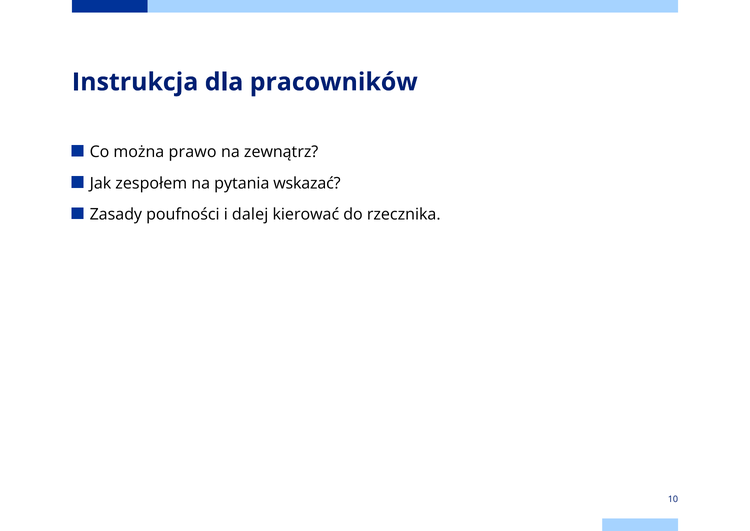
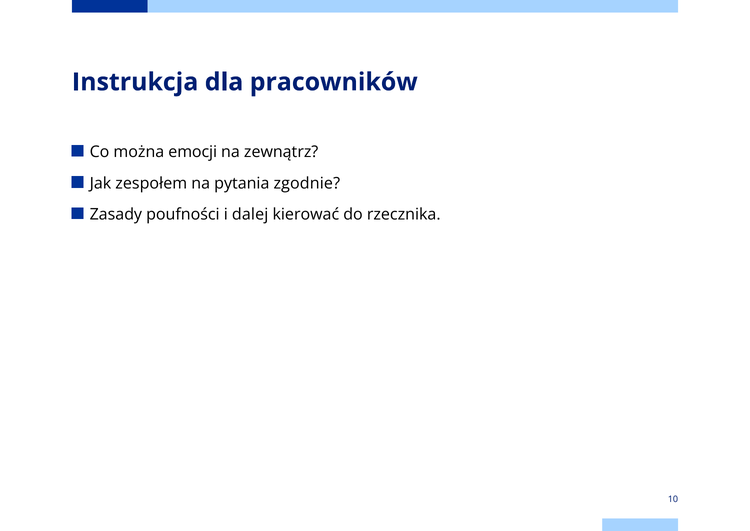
prawo: prawo -> emocji
wskazać: wskazać -> zgodnie
